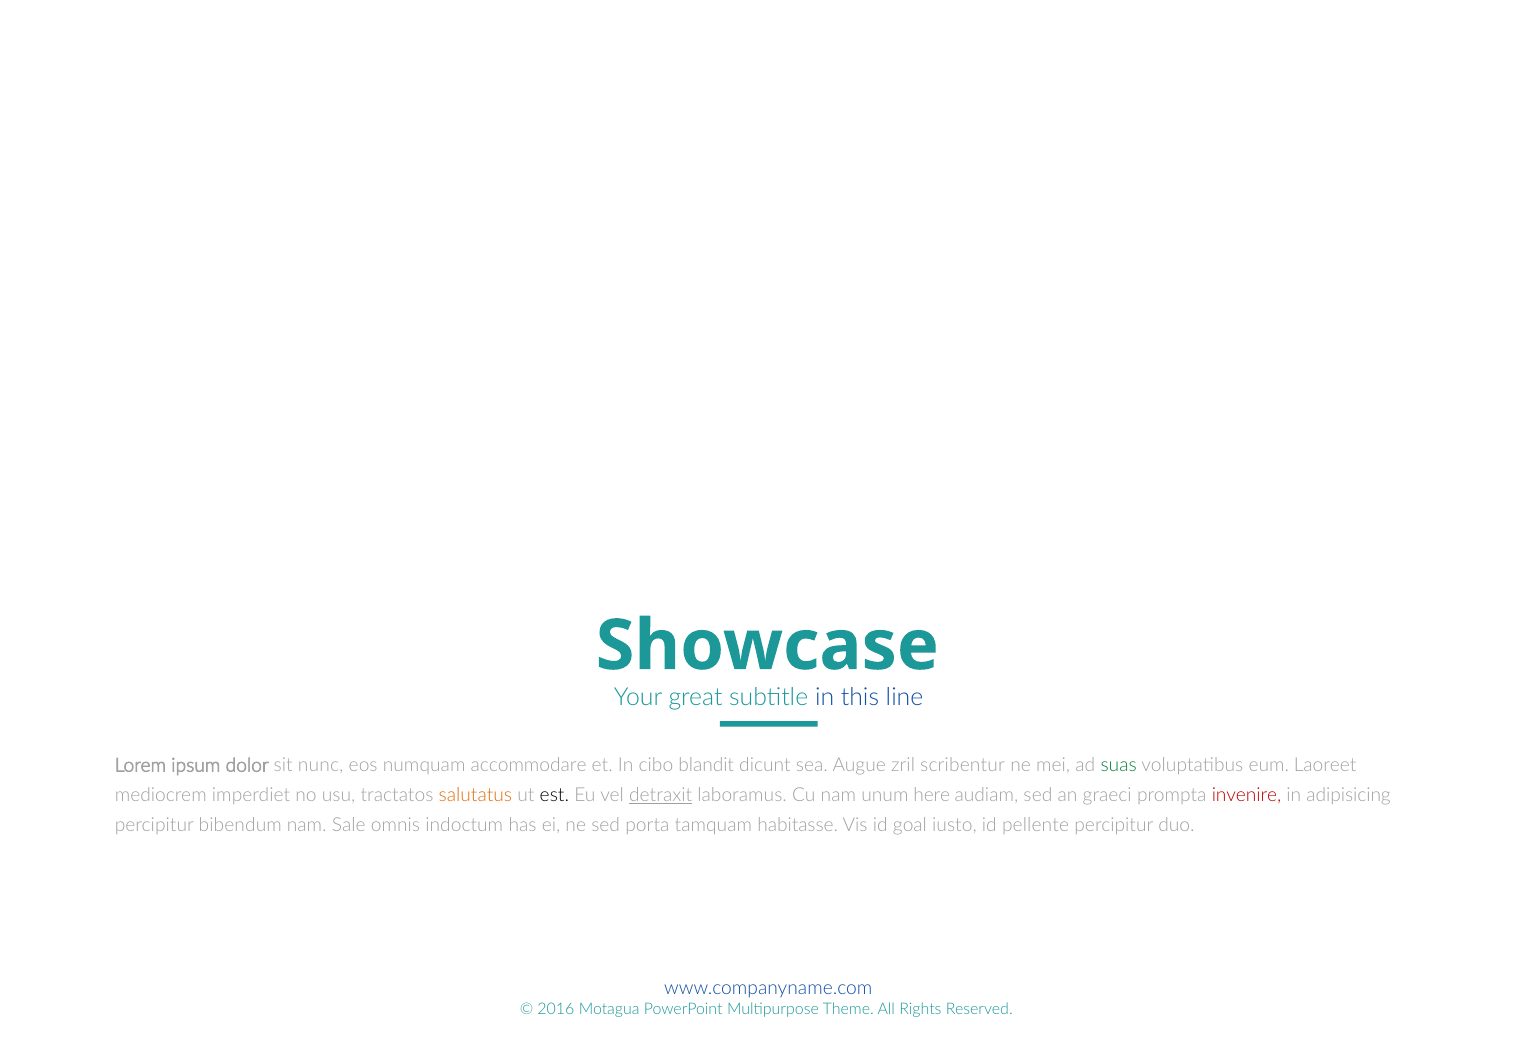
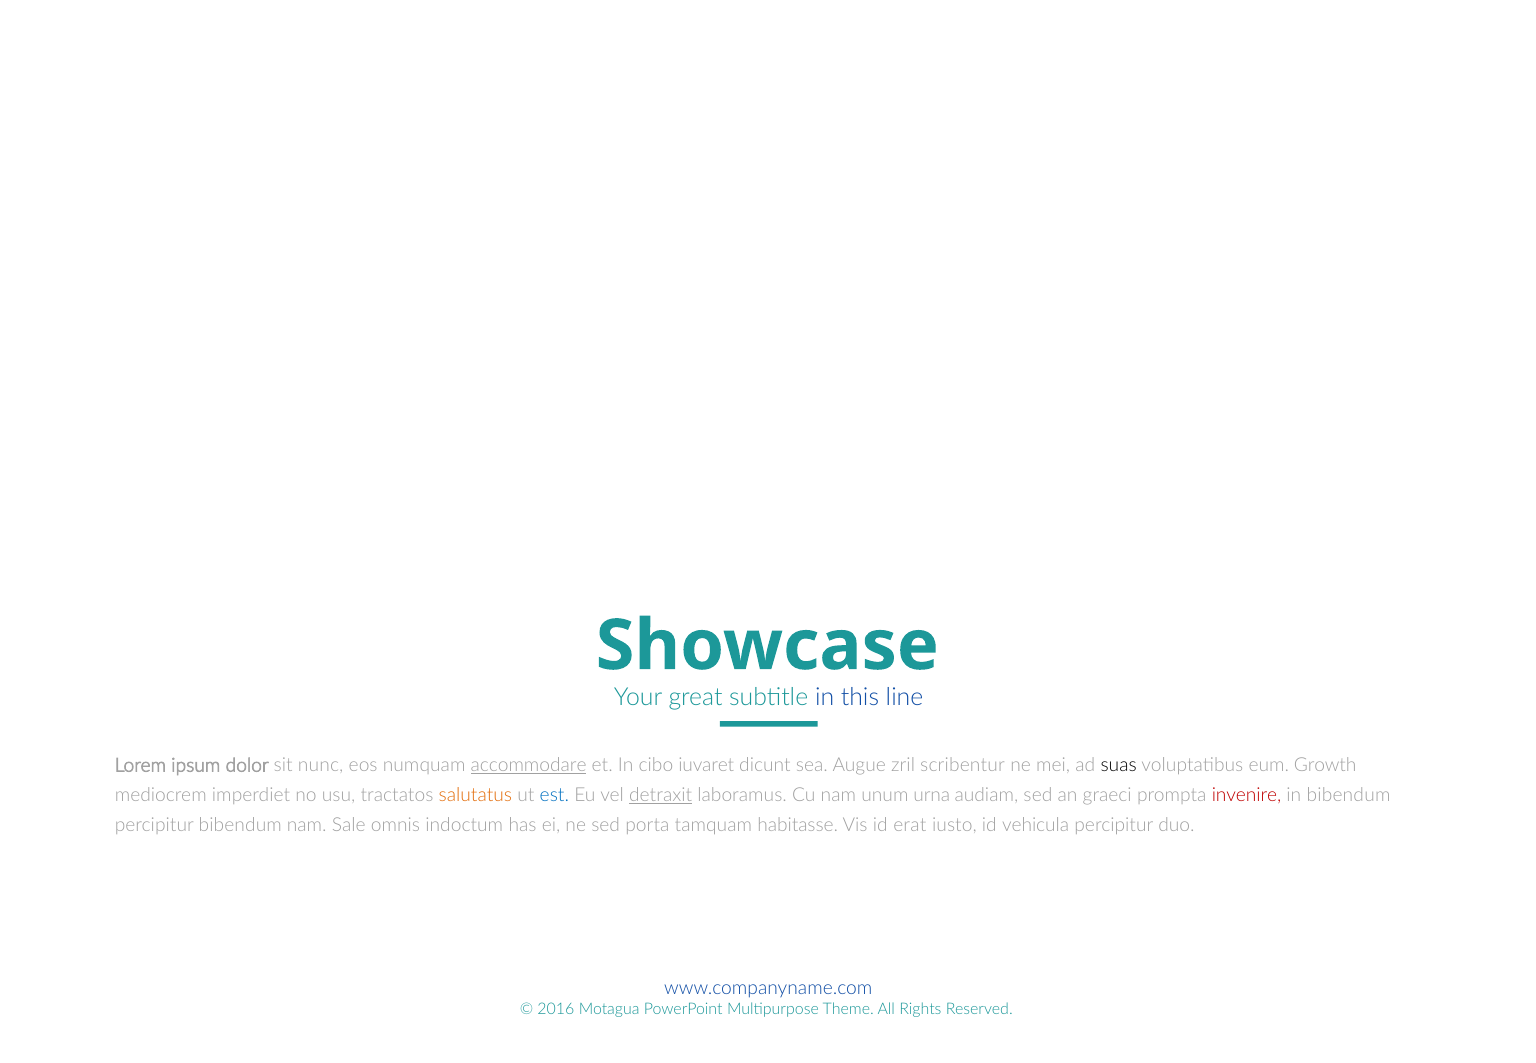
accommodare underline: none -> present
blandit: blandit -> iuvaret
suas colour: green -> black
Laoreet: Laoreet -> Growth
est colour: black -> blue
here: here -> urna
in adipisicing: adipisicing -> bibendum
goal: goal -> erat
pellente: pellente -> vehicula
